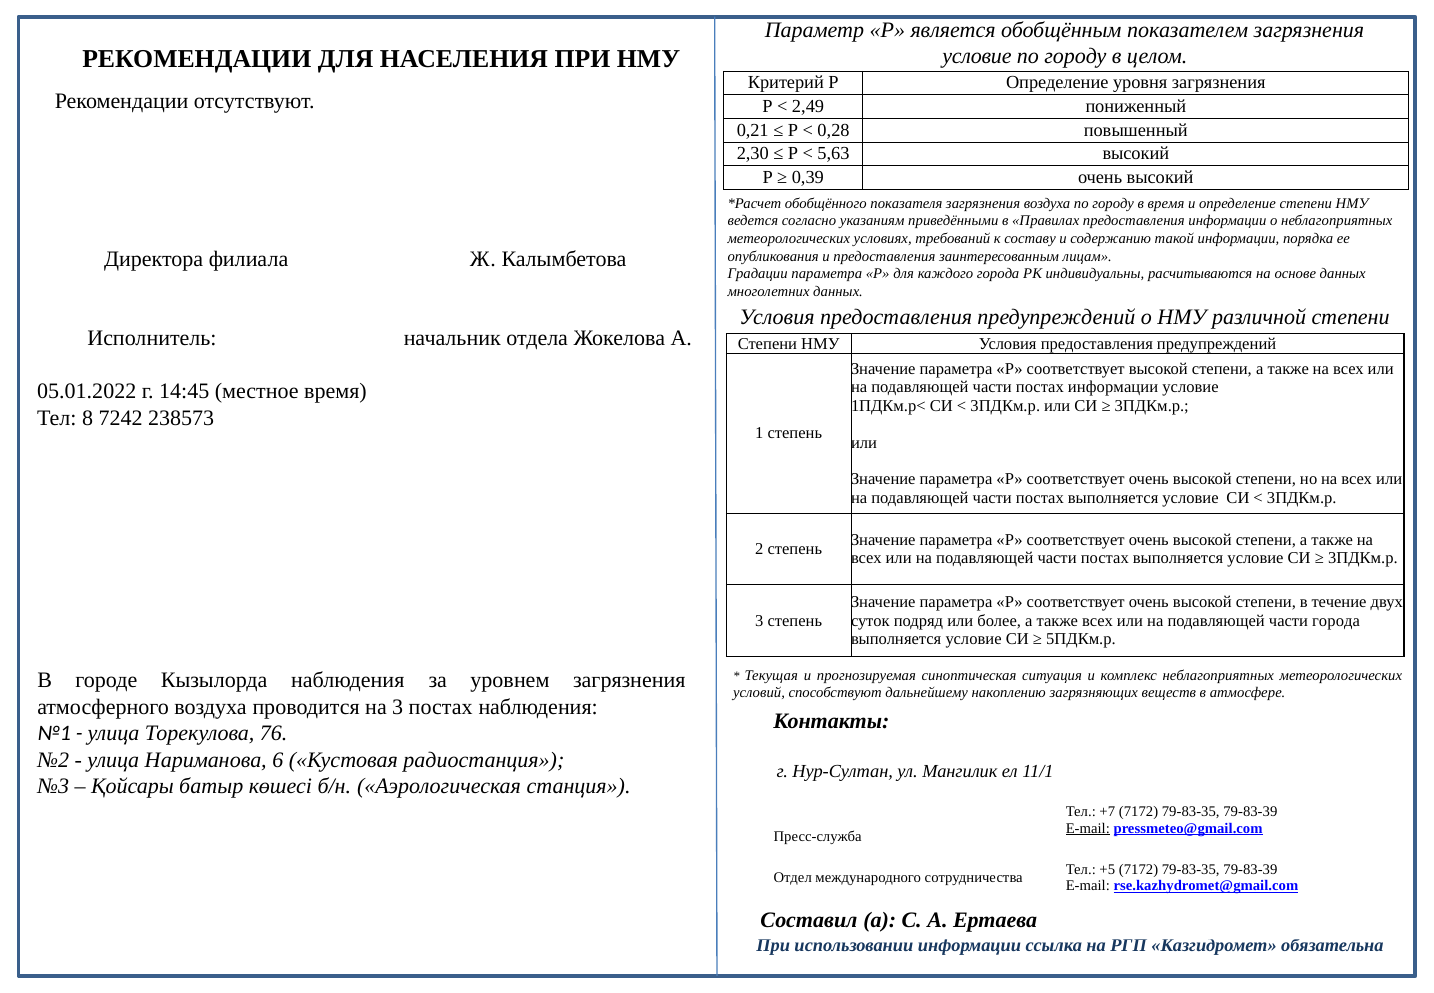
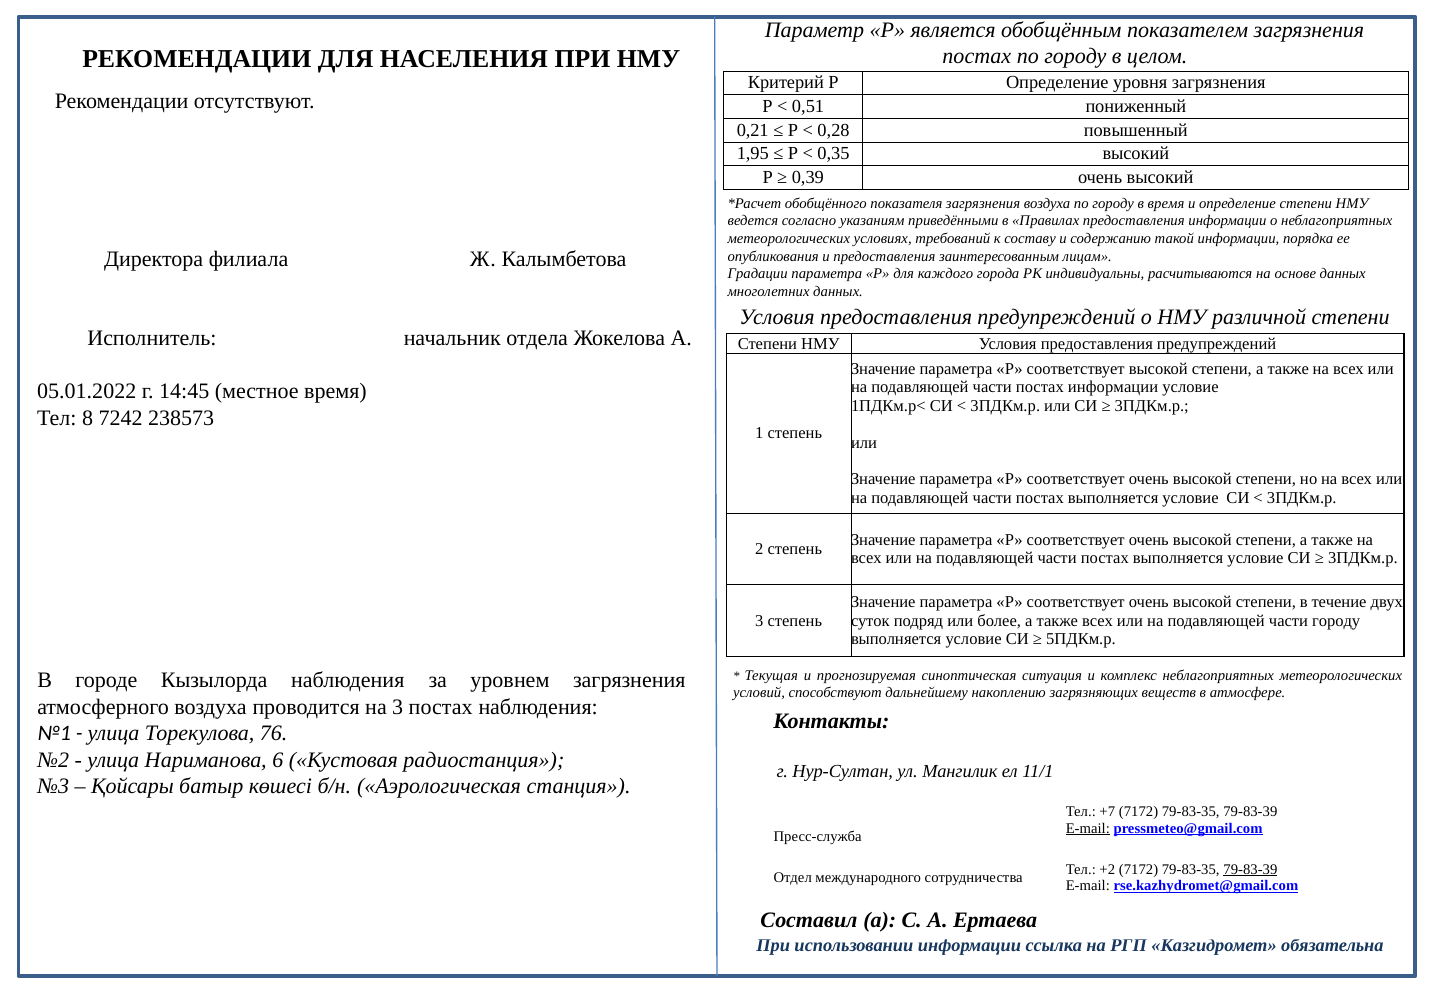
условие at (977, 56): условие -> постах
2,49: 2,49 -> 0,51
2,30: 2,30 -> 1,95
5,63: 5,63 -> 0,35
части города: города -> городу
+5: +5 -> +2
79-83-39 at (1250, 869) underline: none -> present
